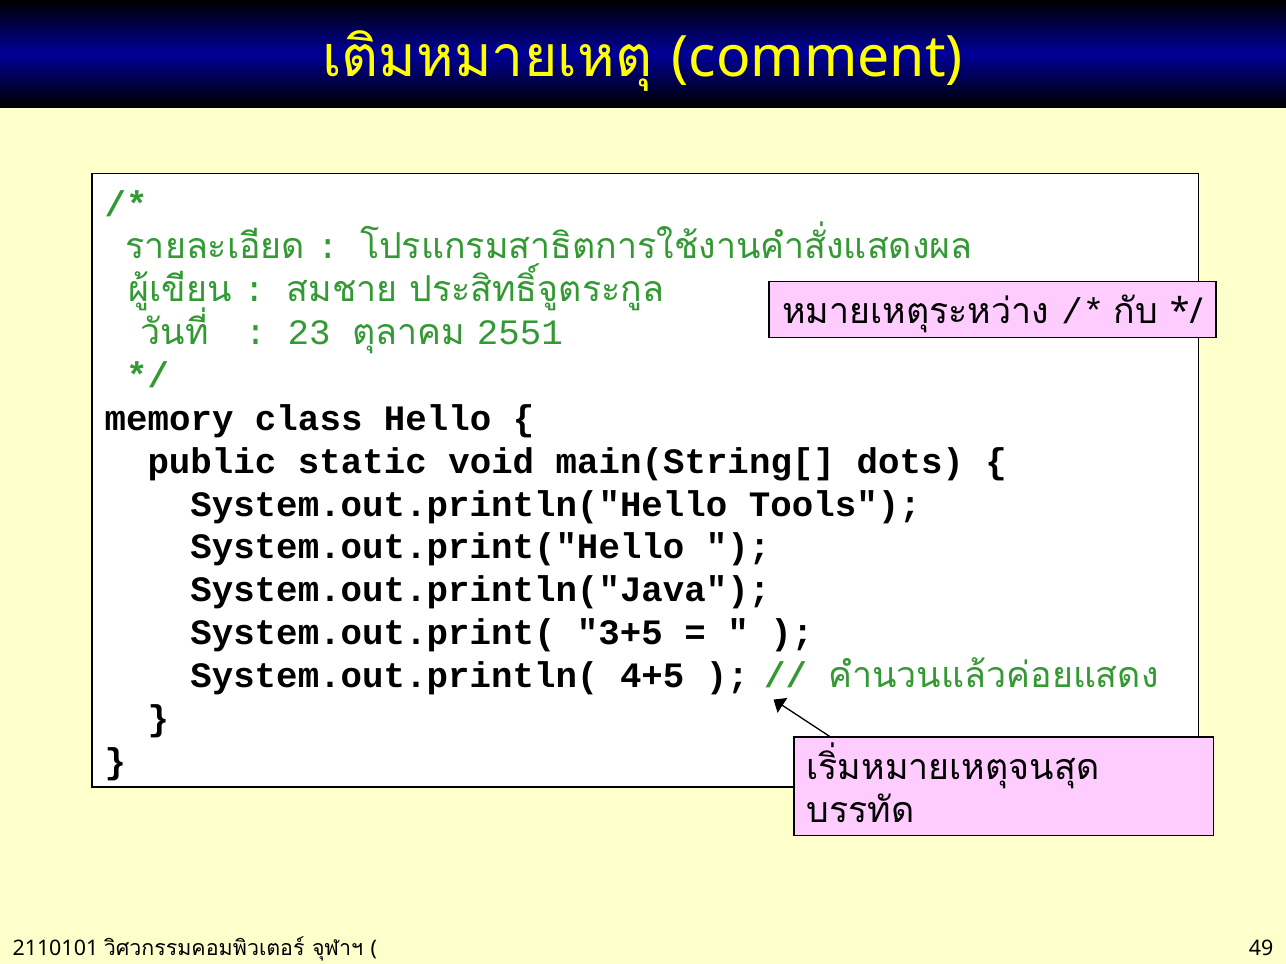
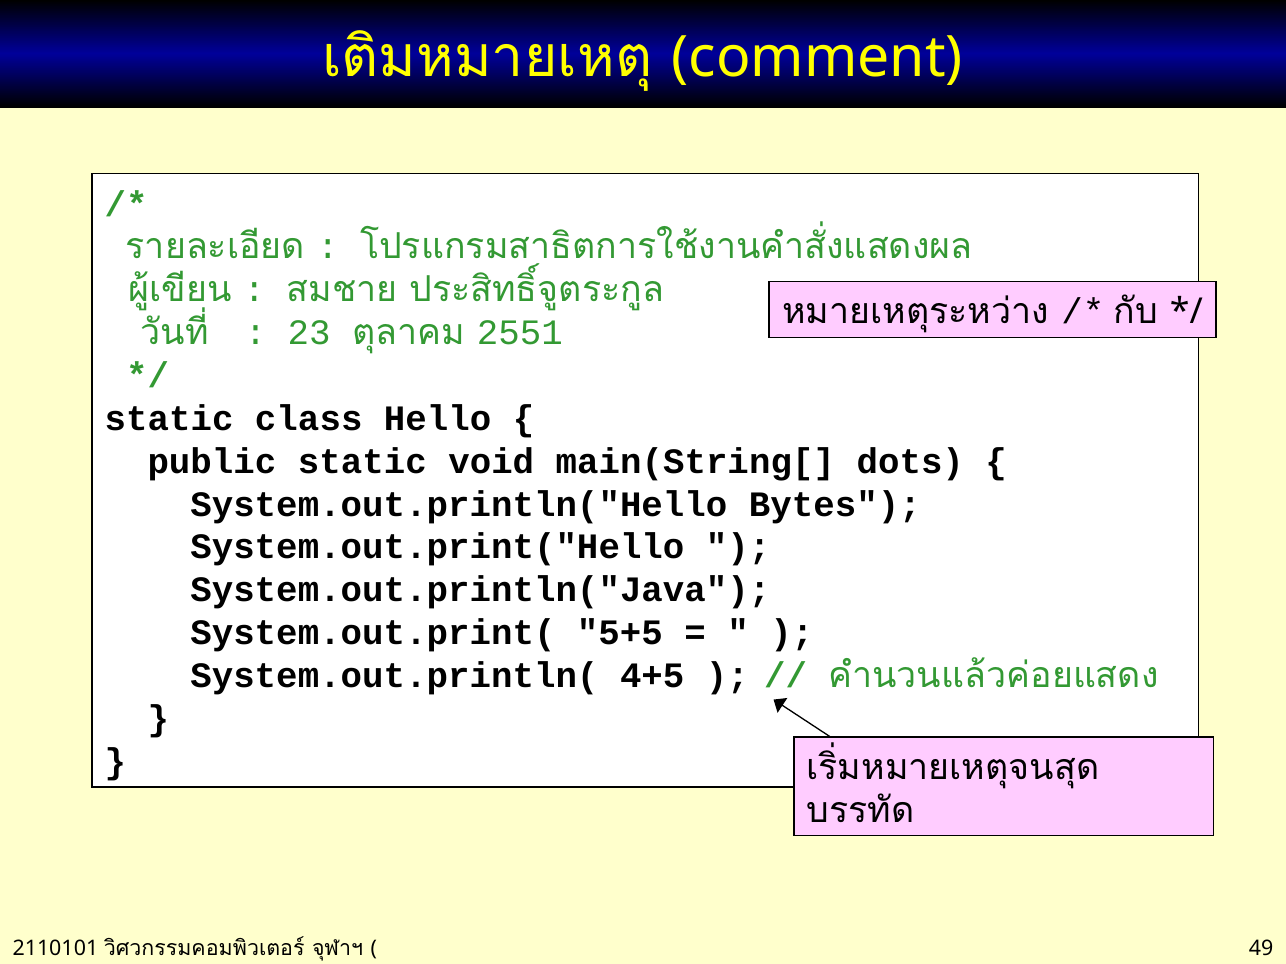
memory at (169, 419): memory -> static
Tools: Tools -> Bytes
3+5: 3+5 -> 5+5
